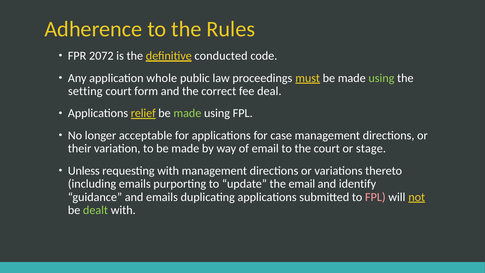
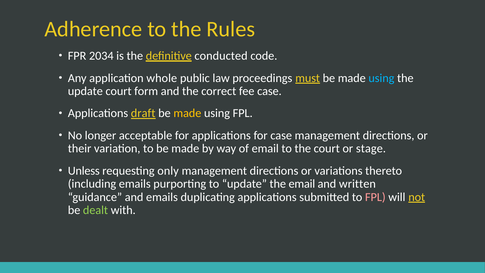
2072: 2072 -> 2034
using at (381, 78) colour: light green -> light blue
setting at (85, 91): setting -> update
fee deal: deal -> case
relief: relief -> draft
made at (187, 113) colour: light green -> yellow
requesting with: with -> only
identify: identify -> written
